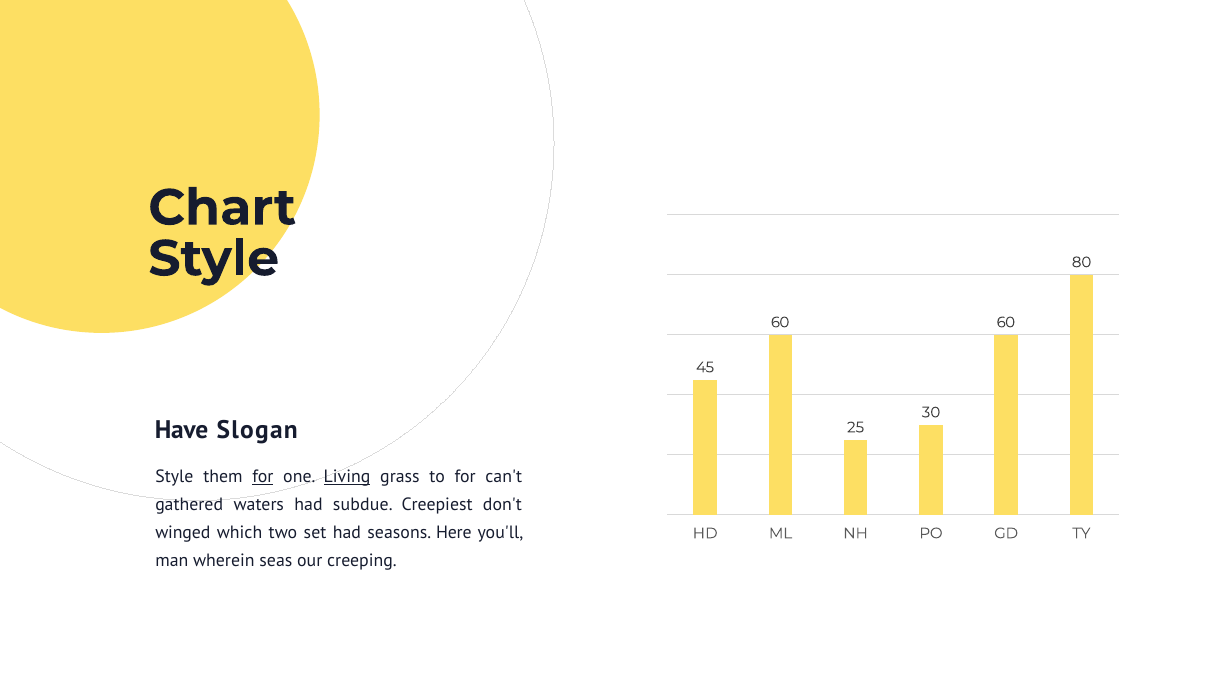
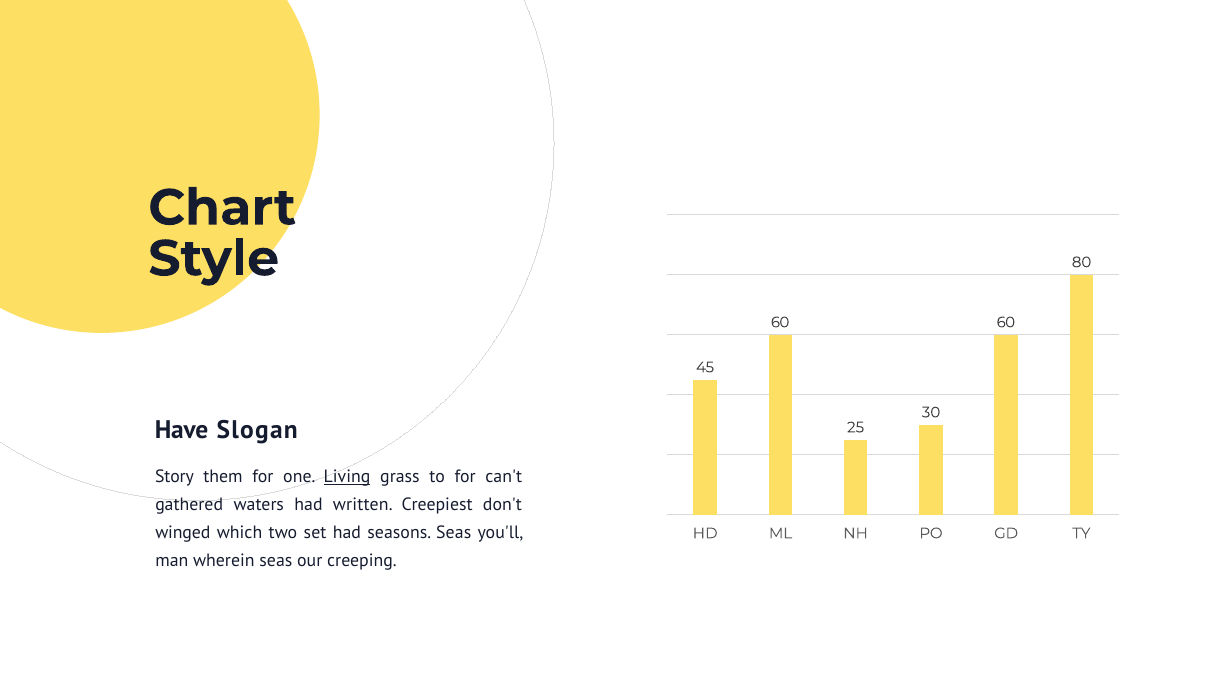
Style at (174, 476): Style -> Story
for at (263, 476) underline: present -> none
subdue: subdue -> written
seasons Here: Here -> Seas
